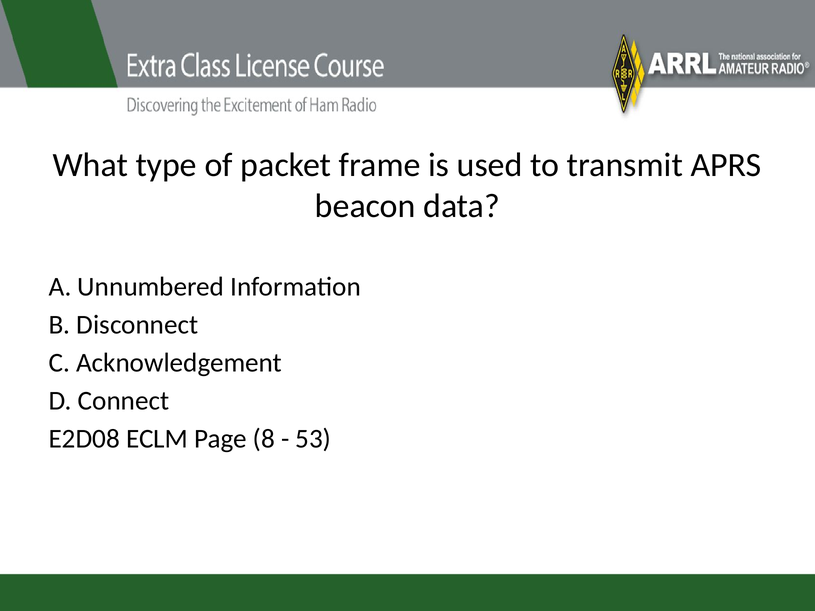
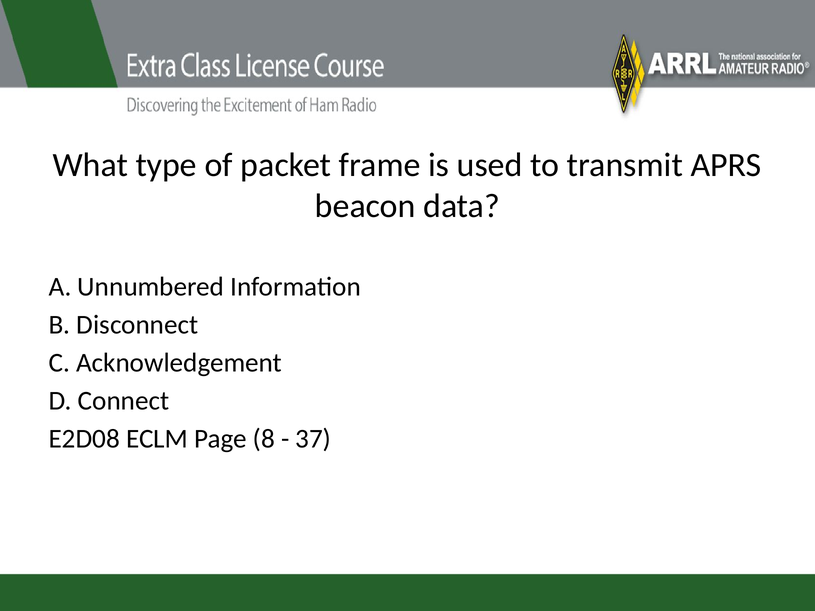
53: 53 -> 37
